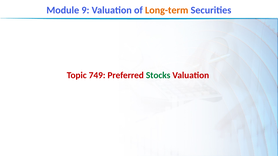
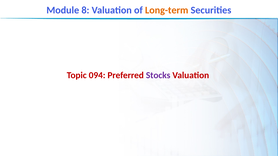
9: 9 -> 8
749: 749 -> 094
Stocks colour: green -> purple
